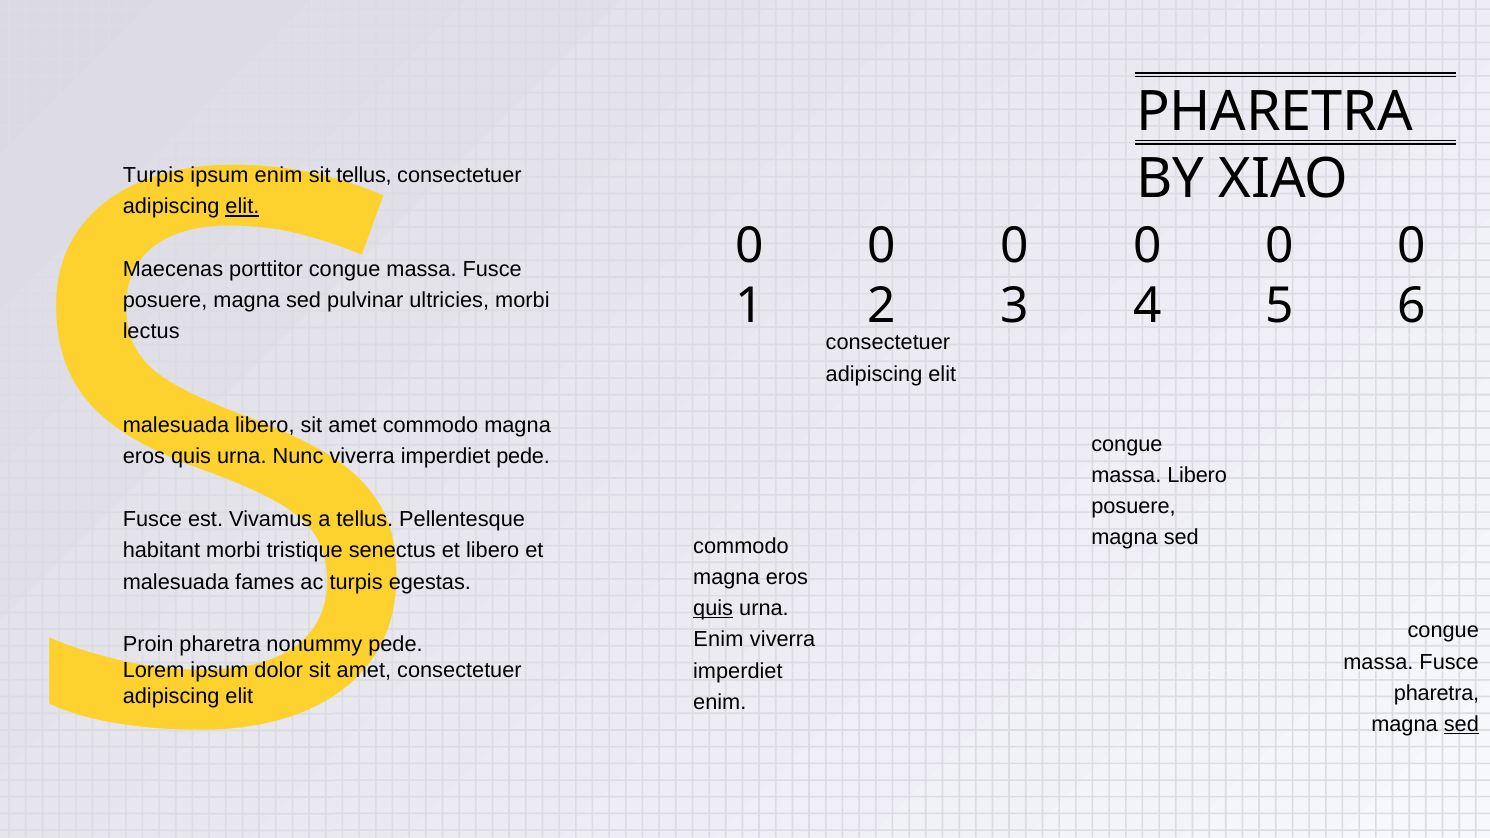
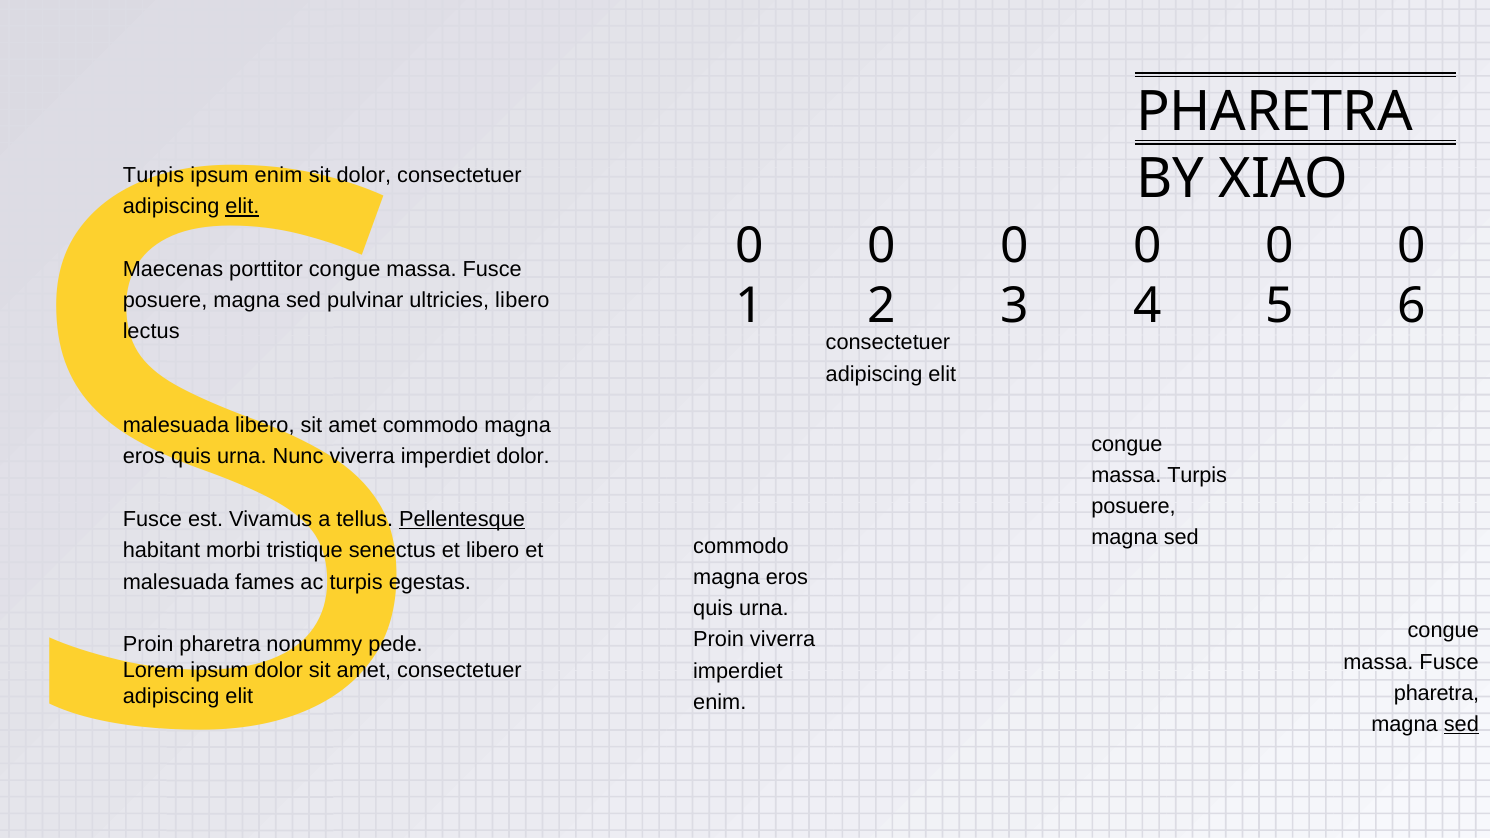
sit tellus: tellus -> dolor
ultricies morbi: morbi -> libero
pede at (523, 457): pede -> dolor
massa Libero: Libero -> Turpis
Pellentesque underline: none -> present
quis at (713, 609) underline: present -> none
Enim at (718, 640): Enim -> Proin
